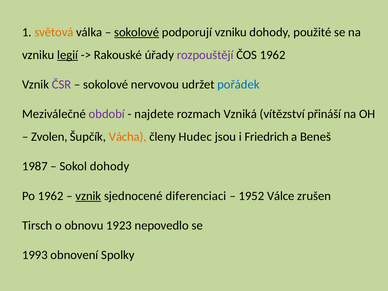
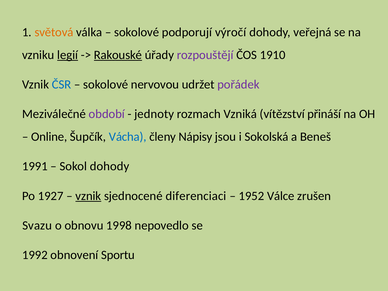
sokolové at (137, 32) underline: present -> none
podporují vzniku: vzniku -> výročí
použité: použité -> veřejná
Rakouské underline: none -> present
ČOS 1962: 1962 -> 1910
ČSR colour: purple -> blue
pořádek colour: blue -> purple
najdete: najdete -> jednoty
Zvolen: Zvolen -> Online
Vácha colour: orange -> blue
Hudec: Hudec -> Nápisy
Friedrich: Friedrich -> Sokolská
1987: 1987 -> 1991
Po 1962: 1962 -> 1927
Tirsch: Tirsch -> Svazu
1923: 1923 -> 1998
1993: 1993 -> 1992
Spolky: Spolky -> Sportu
